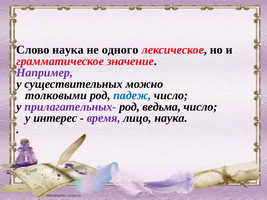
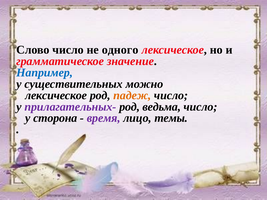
Слово наука: наука -> число
Например colour: purple -> blue
толковыми at (56, 95): толковыми -> лексическое
падеж colour: blue -> orange
интерес: интерес -> сторона
лицо наука: наука -> темы
